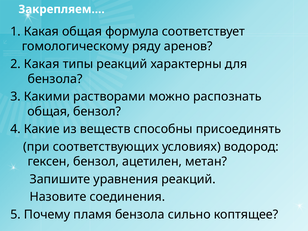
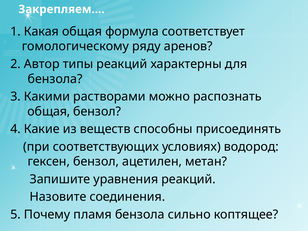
2 Какая: Какая -> Автор
